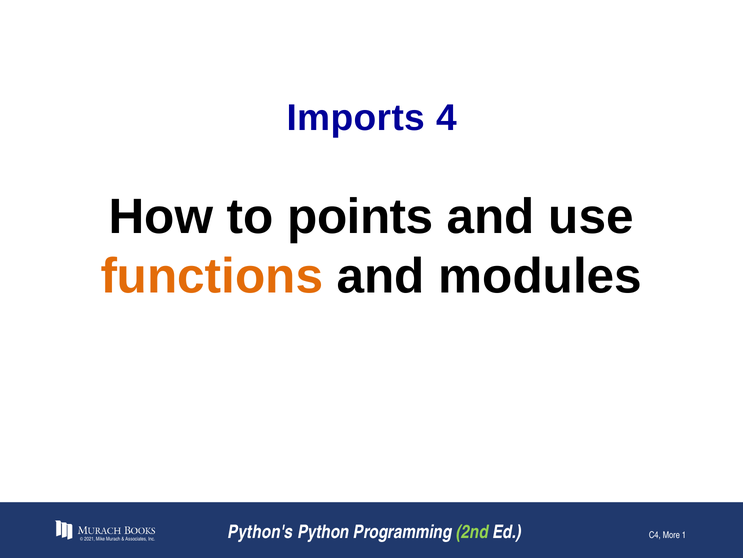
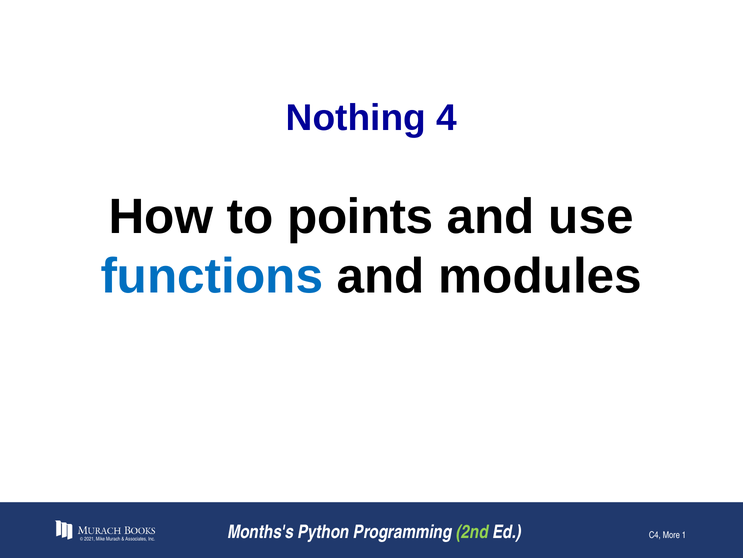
Imports: Imports -> Nothing
functions colour: orange -> blue
Python's: Python's -> Months's
